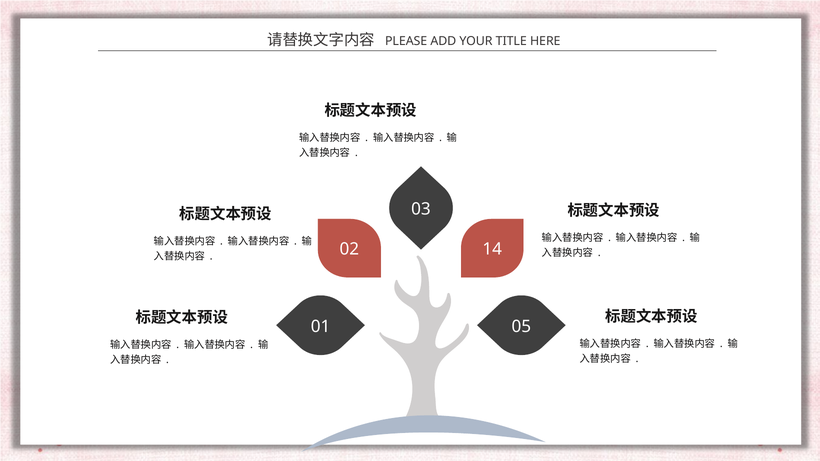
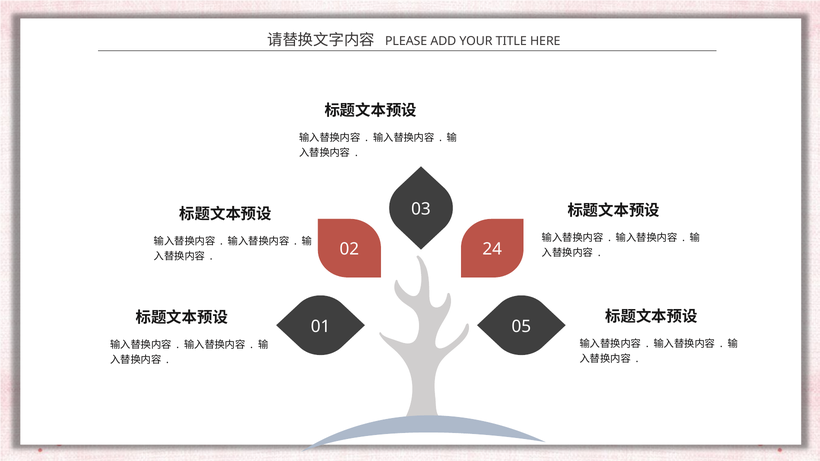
14: 14 -> 24
